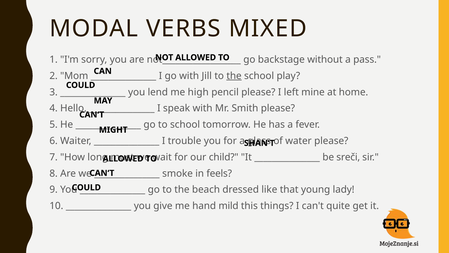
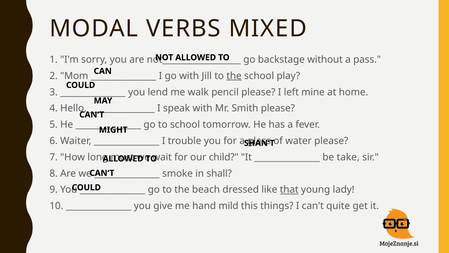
high: high -> walk
sreči: sreči -> take
feels: feels -> shall
that underline: none -> present
